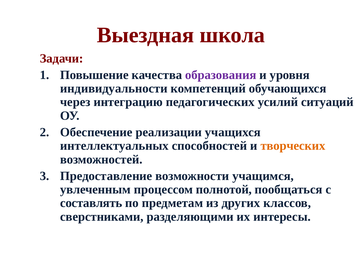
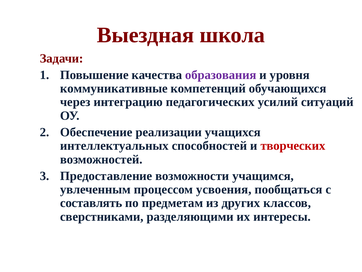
индивидуальности: индивидуальности -> коммуникативные
творческих colour: orange -> red
полнотой: полнотой -> усвоения
